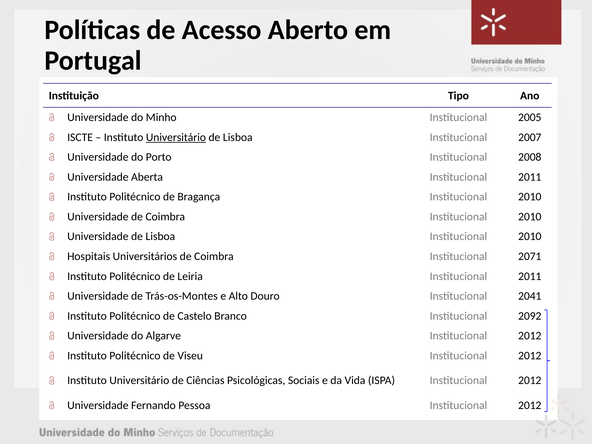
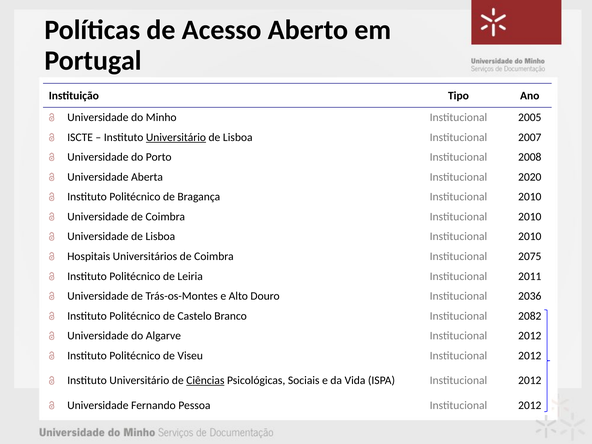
Aberta Institucional 2011: 2011 -> 2020
2071: 2071 -> 2075
2041: 2041 -> 2036
2092: 2092 -> 2082
Ciências underline: none -> present
